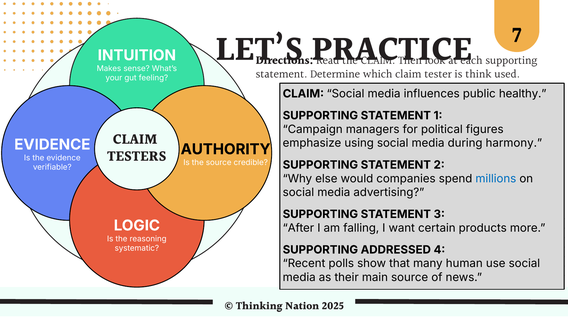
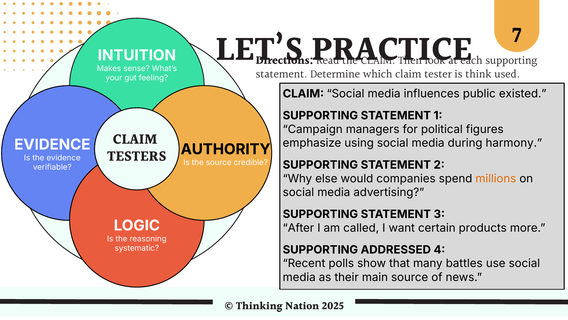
healthy: healthy -> existed
millions colour: blue -> orange
falling: falling -> called
human: human -> battles
